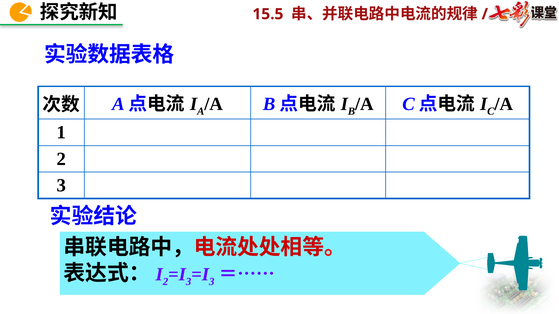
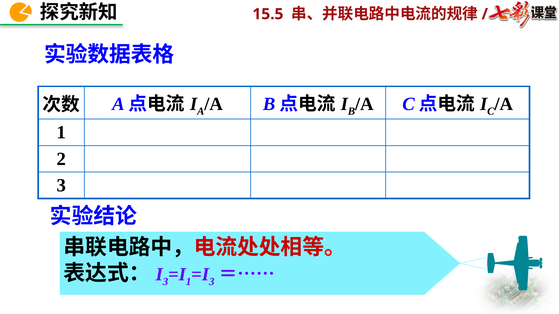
2 at (165, 282): 2 -> 3
3 at (189, 282): 3 -> 1
